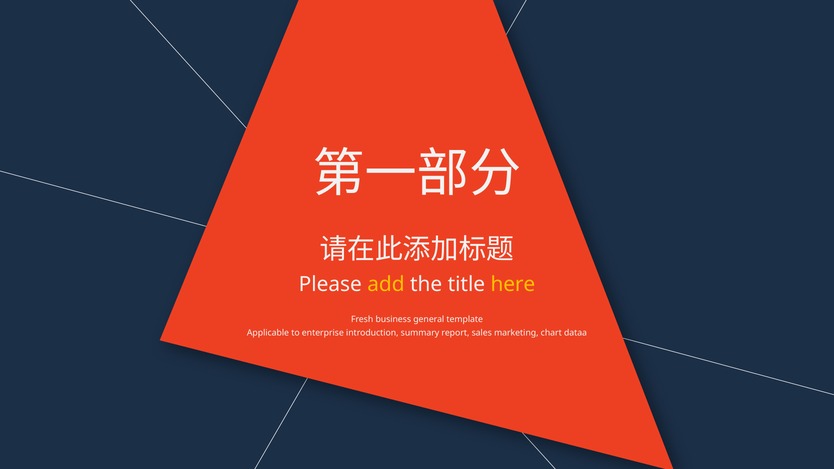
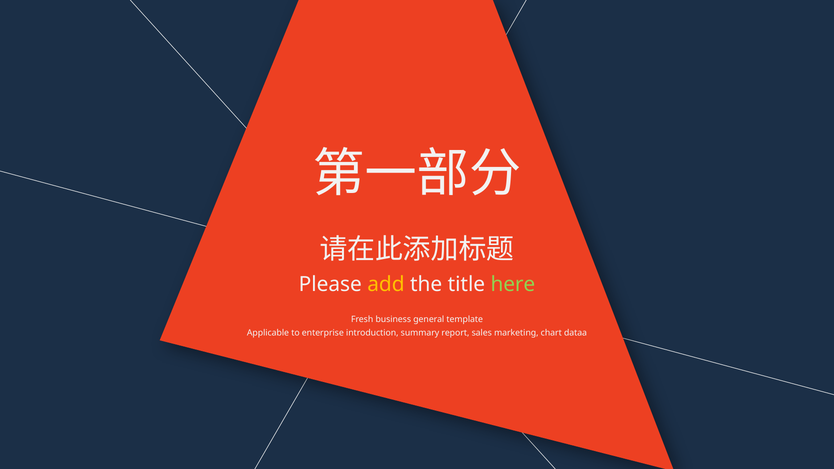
here colour: yellow -> light green
